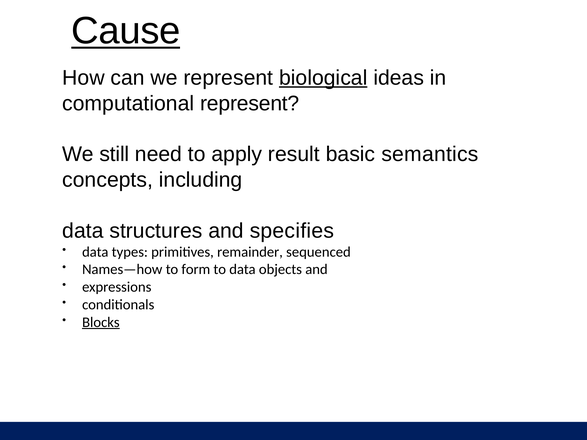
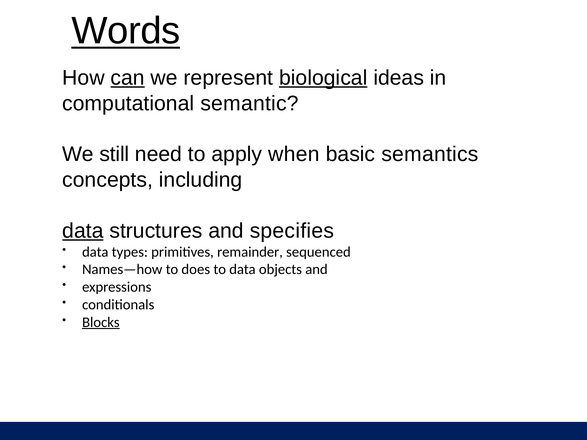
Cause: Cause -> Words
can underline: none -> present
computational represent: represent -> semantic
result: result -> when
data at (83, 231) underline: none -> present
form: form -> does
